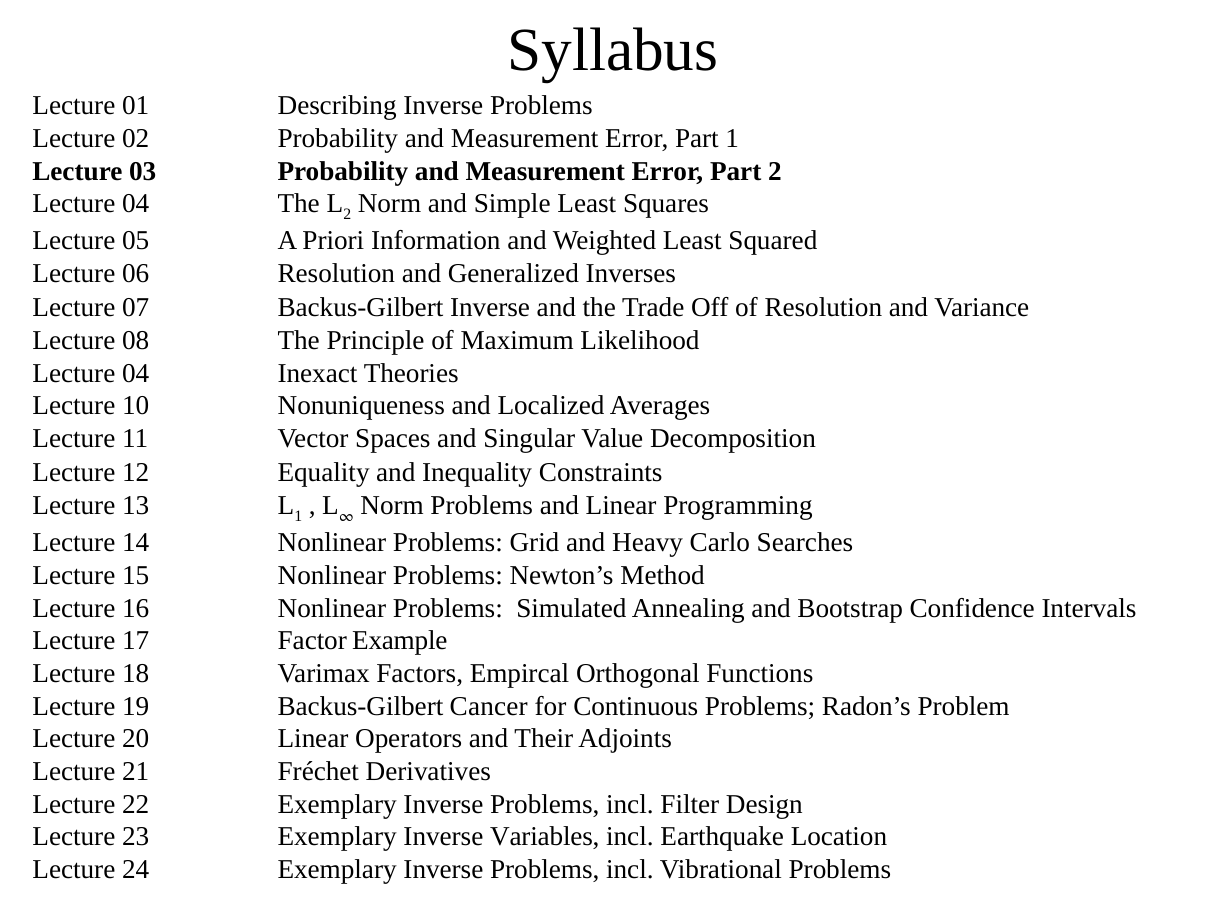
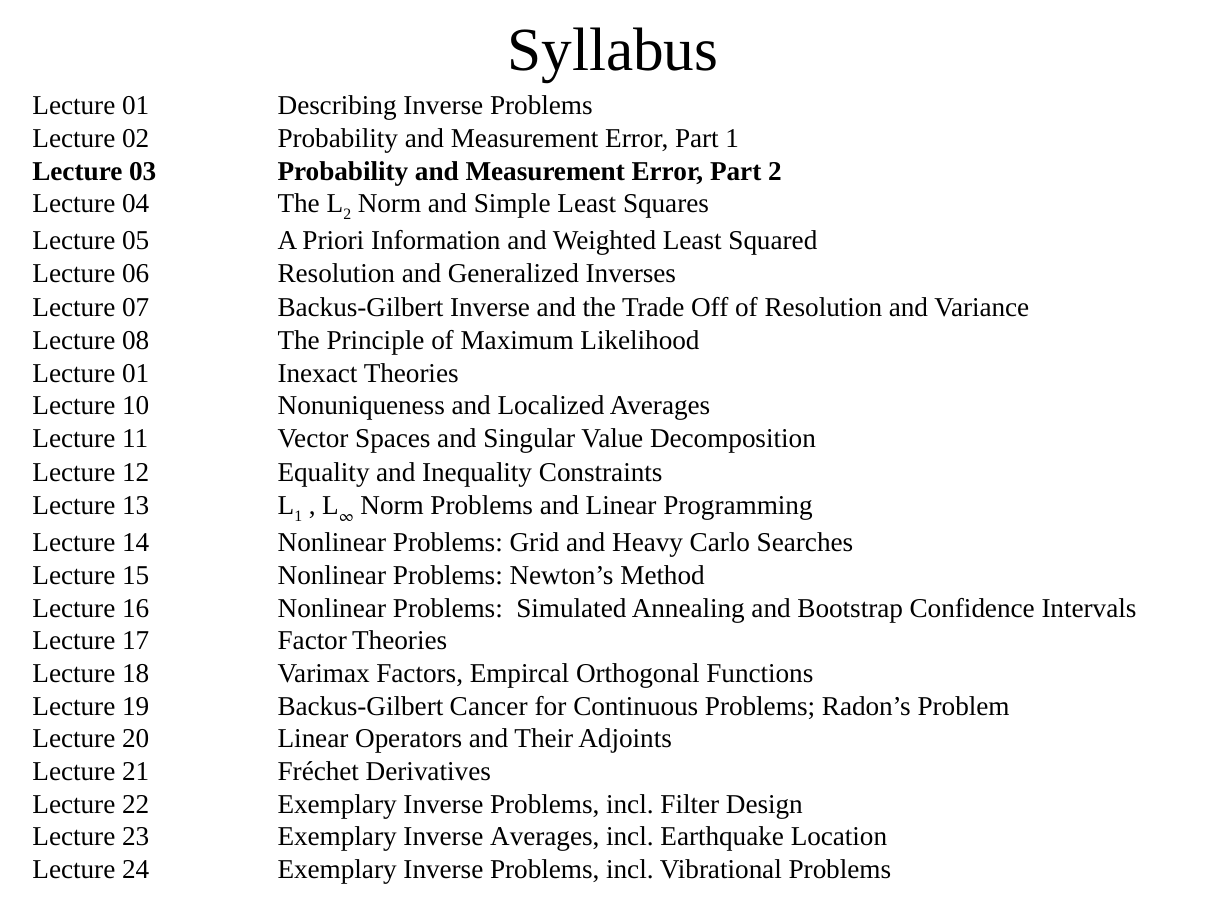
04 at (136, 374): 04 -> 01
Factor Example: Example -> Theories
Inverse Variables: Variables -> Averages
